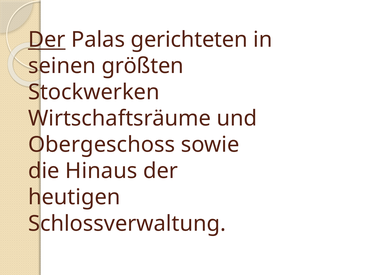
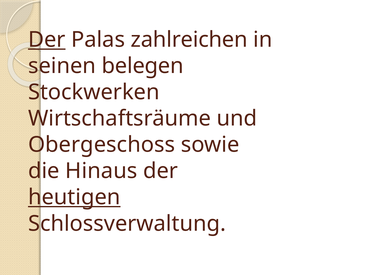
gerichteten: gerichteten -> zahlreichen
größten: größten -> belegen
heutigen underline: none -> present
